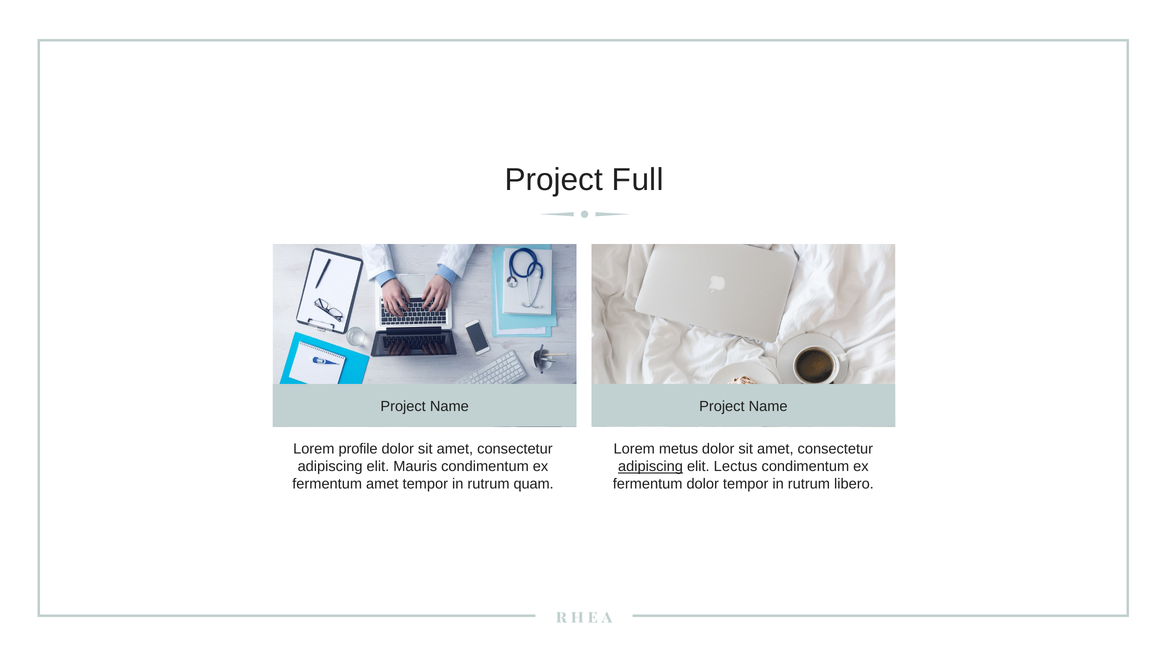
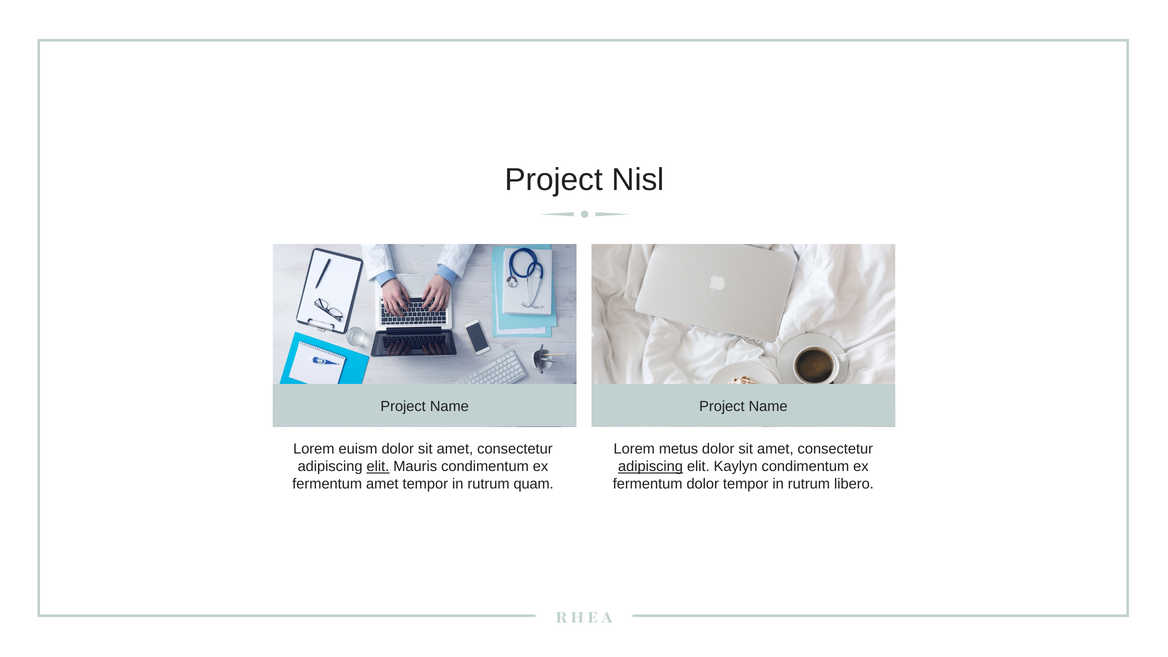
Full: Full -> Nisl
profile: profile -> euism
elit at (378, 467) underline: none -> present
Lectus: Lectus -> Kaylyn
